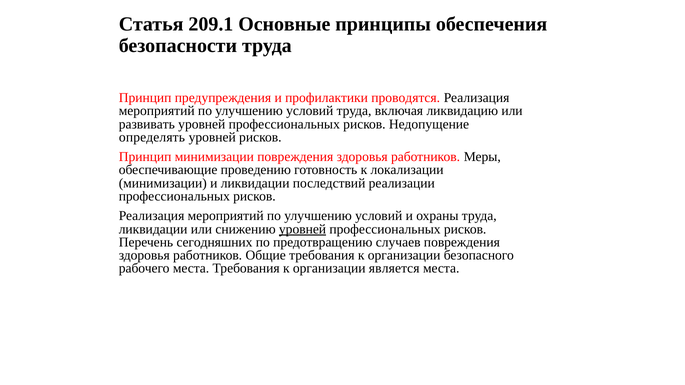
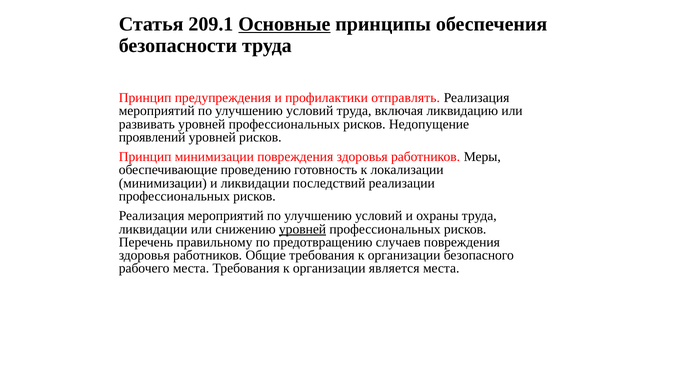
Основные underline: none -> present
проводятся: проводятся -> отправлять
определять: определять -> проявлений
сегодняшних: сегодняшних -> правильному
